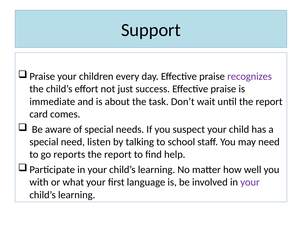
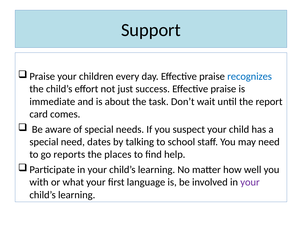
recognizes colour: purple -> blue
listen: listen -> dates
report at (118, 155): report -> places
